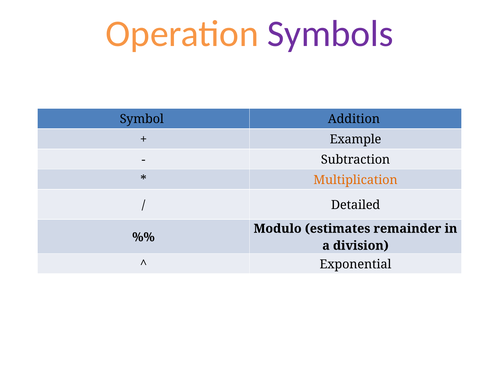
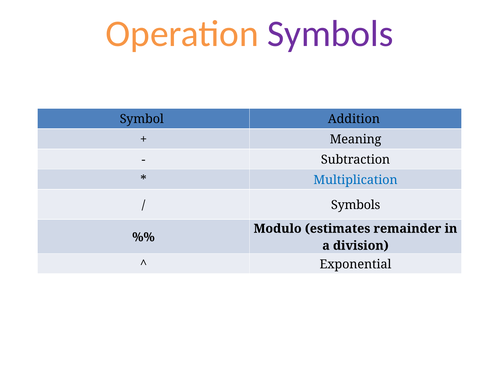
Example: Example -> Meaning
Multiplication colour: orange -> blue
Detailed at (356, 205): Detailed -> Symbols
